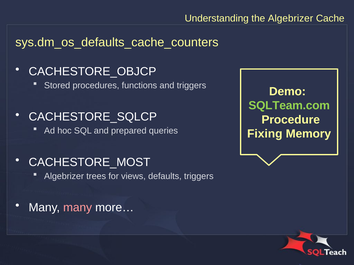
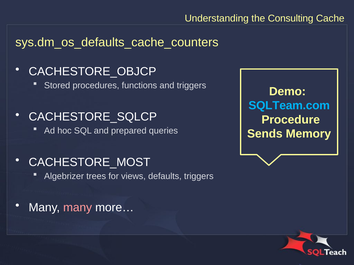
Algebrizer at (291, 18): Algebrizer -> Consulting
SQLTeam.com colour: light green -> light blue
Fixing: Fixing -> Sends
